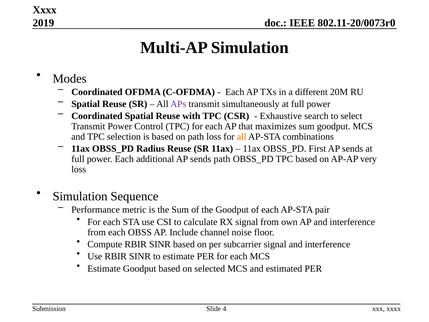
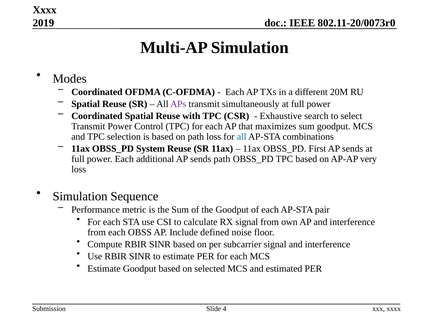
all at (242, 137) colour: orange -> blue
Radius: Radius -> System
channel: channel -> defined
